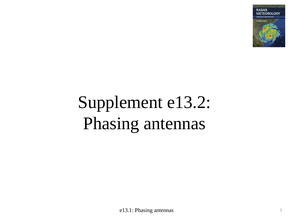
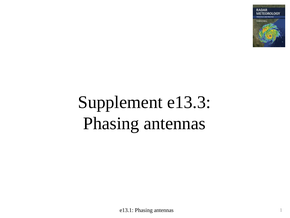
e13.2: e13.2 -> e13.3
